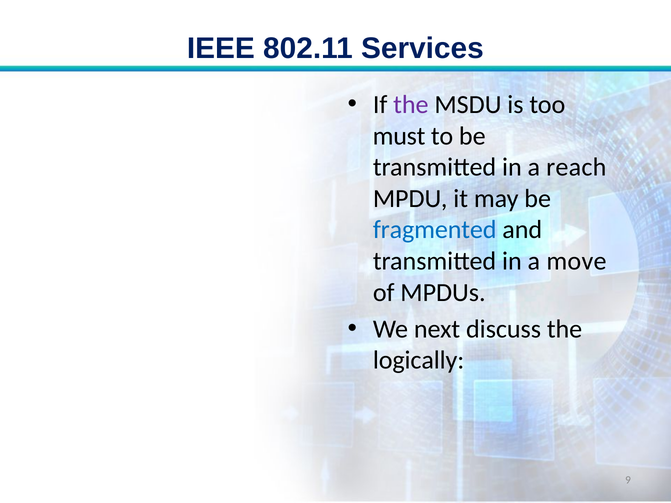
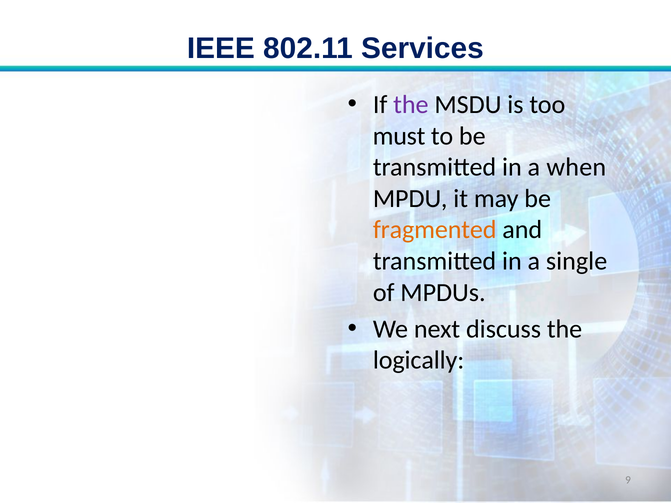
reach: reach -> when
fragmented colour: blue -> orange
move: move -> single
